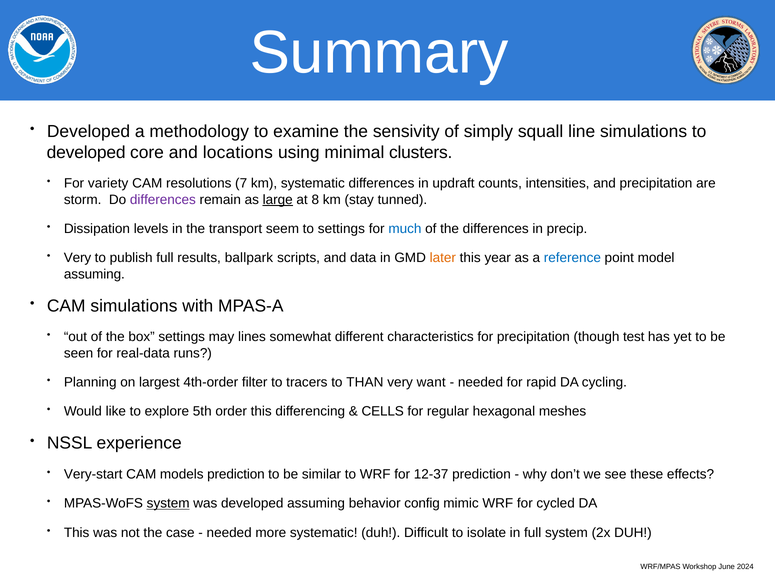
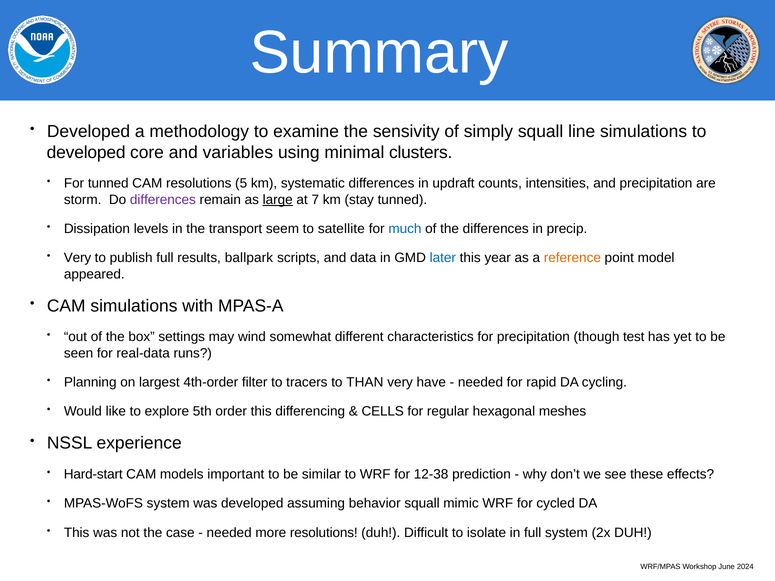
locations: locations -> variables
For variety: variety -> tunned
7: 7 -> 5
8: 8 -> 7
to settings: settings -> satellite
later colour: orange -> blue
reference colour: blue -> orange
assuming at (94, 274): assuming -> appeared
lines: lines -> wind
want: want -> have
Very-start: Very-start -> Hard-start
models prediction: prediction -> important
12-37: 12-37 -> 12-38
system at (168, 504) underline: present -> none
behavior config: config -> squall
more systematic: systematic -> resolutions
